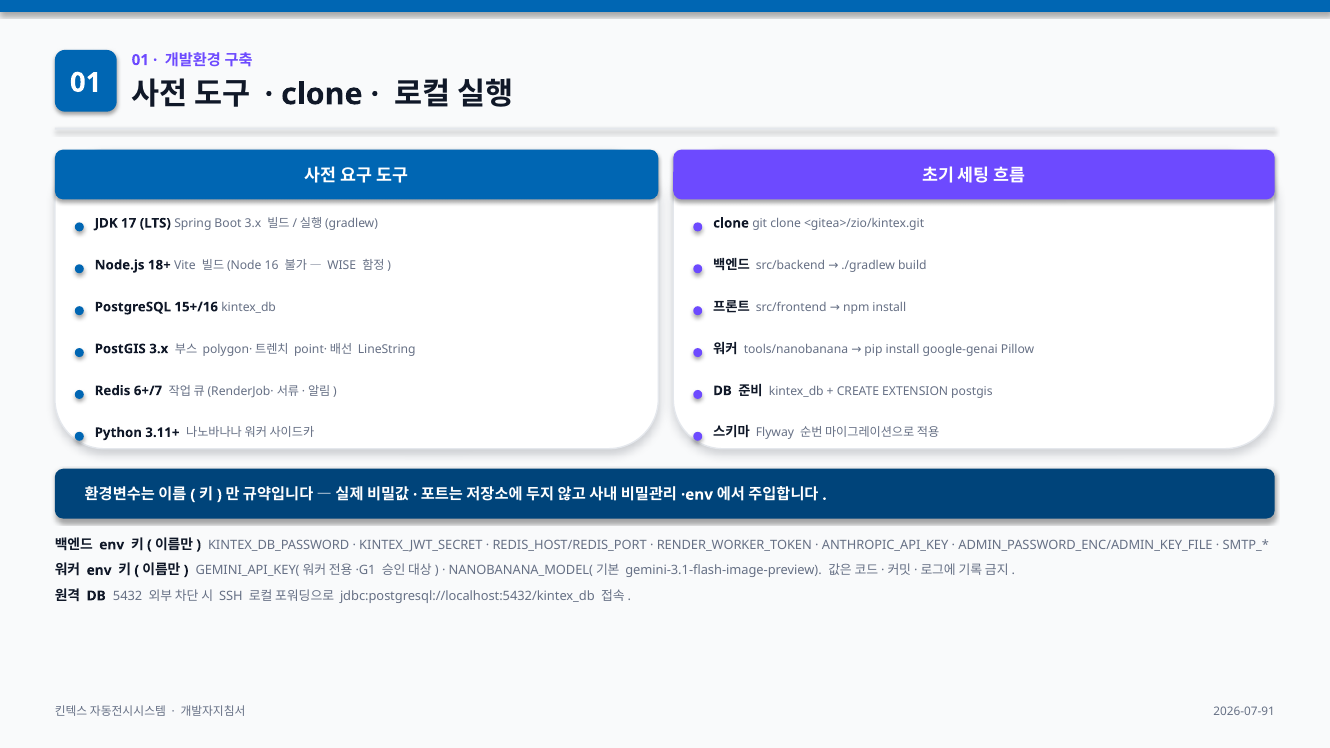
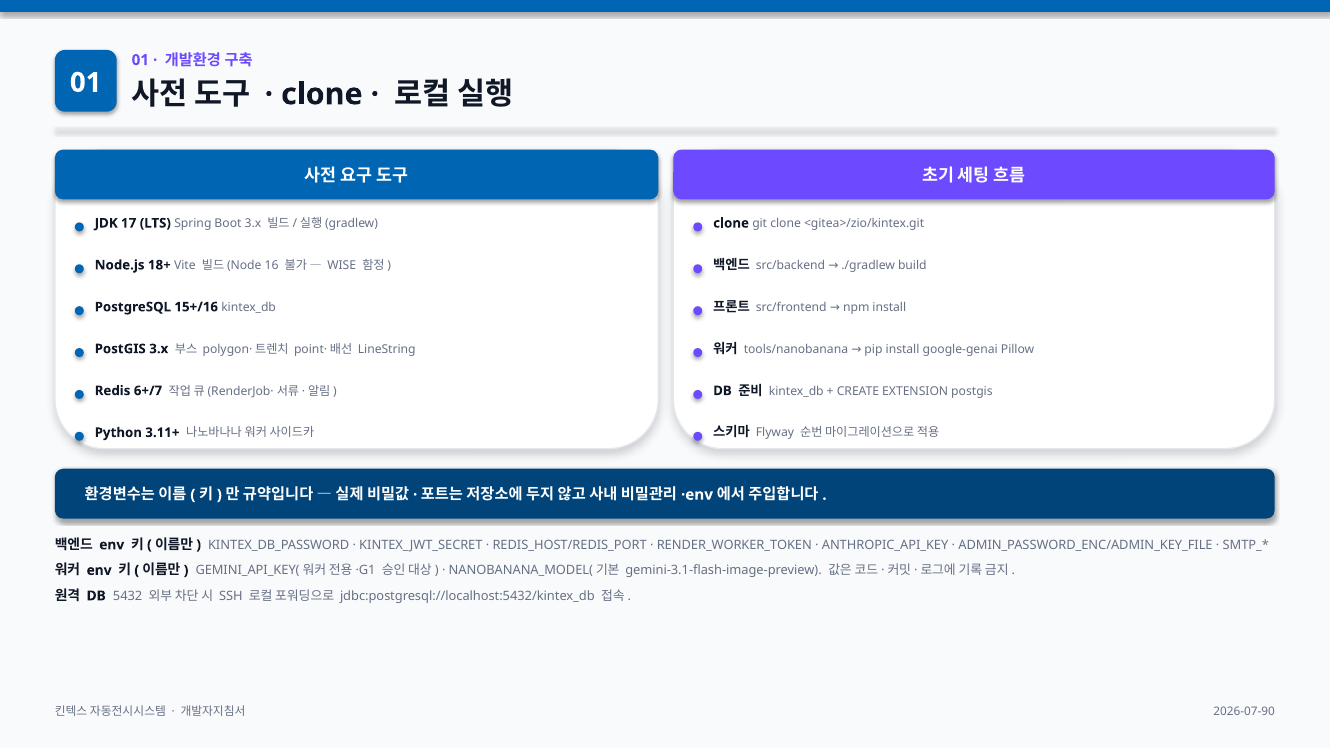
2026-07-91: 2026-07-91 -> 2026-07-90
